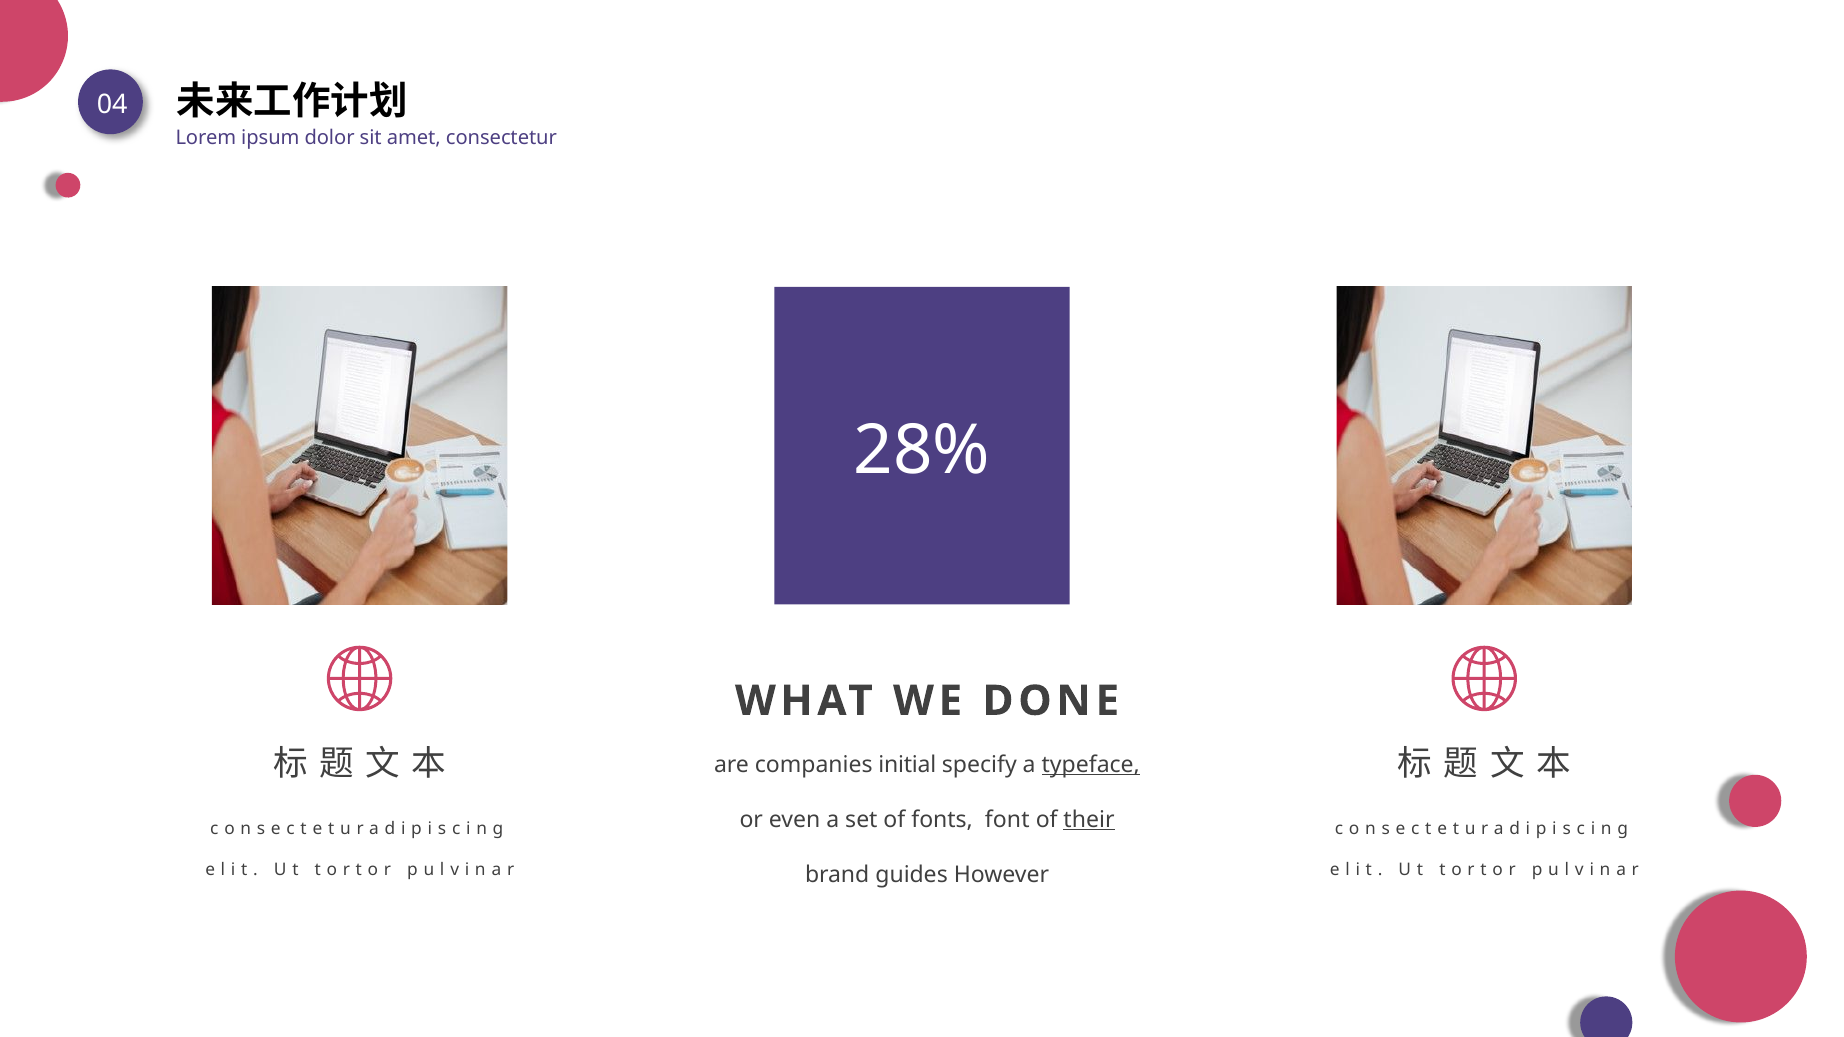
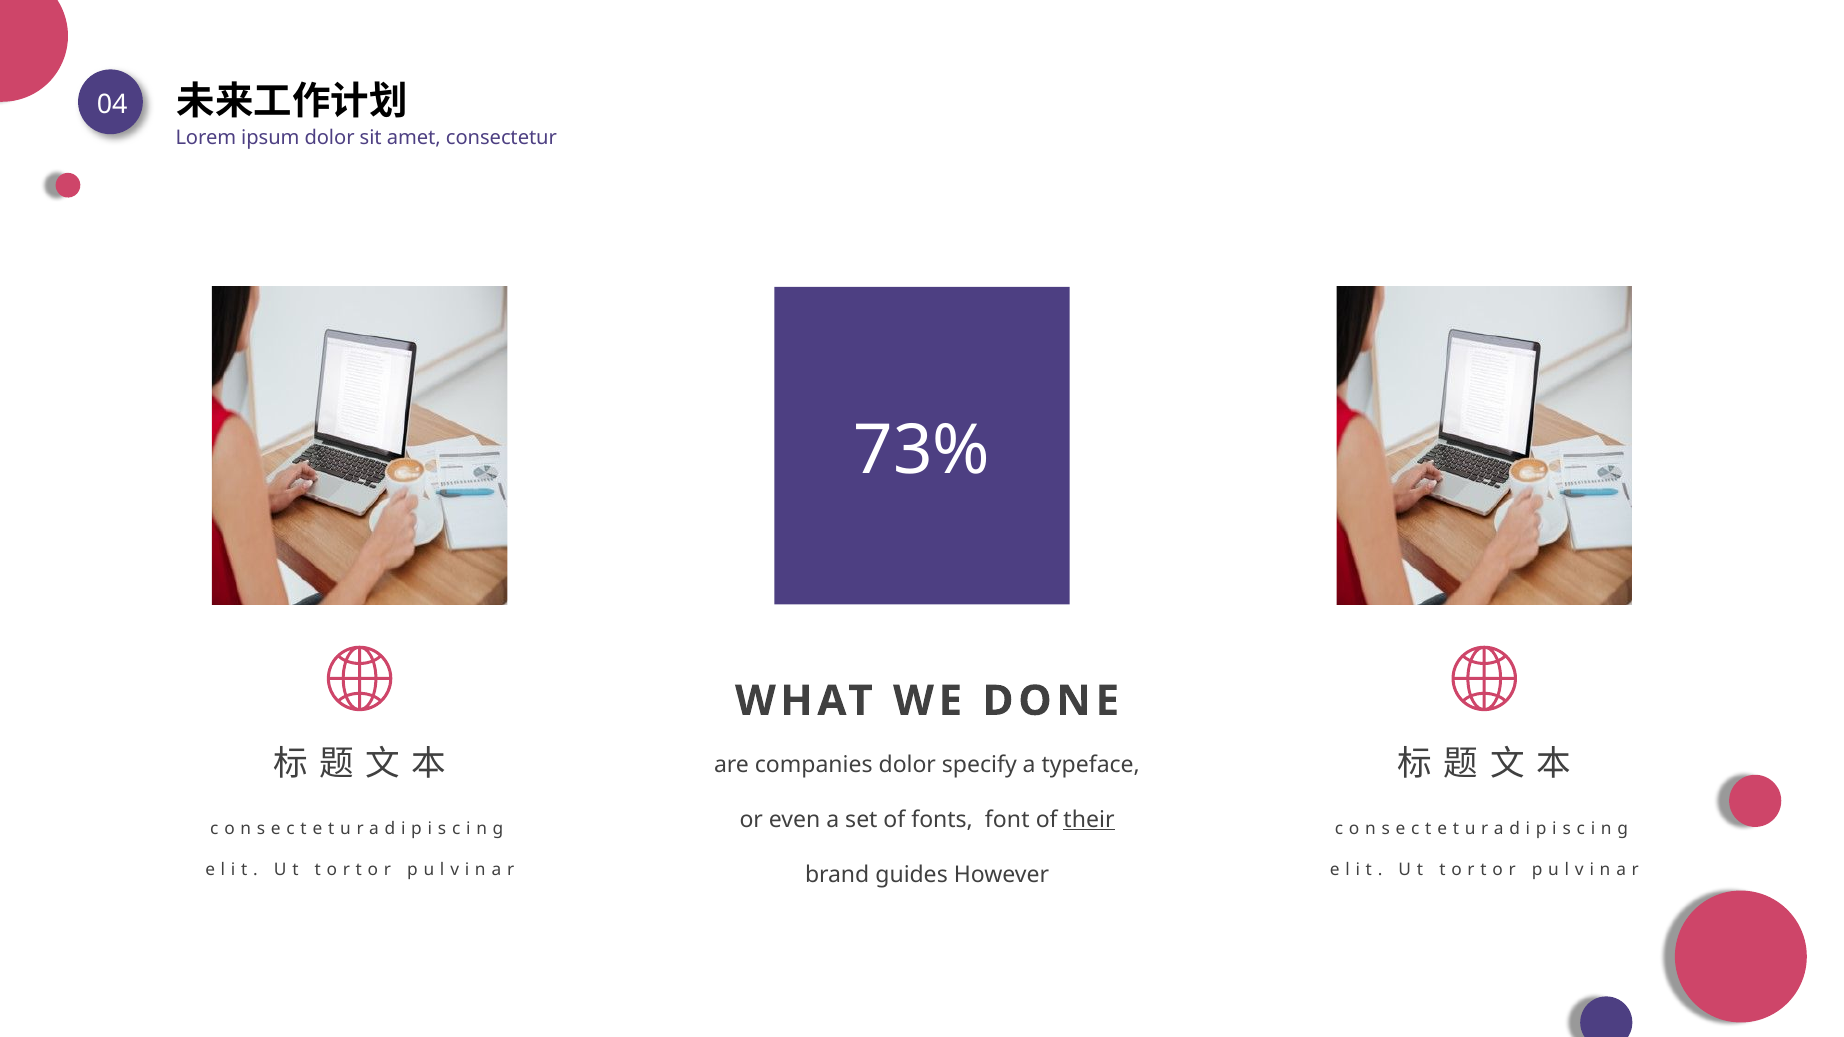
28%: 28% -> 73%
companies initial: initial -> dolor
typeface underline: present -> none
